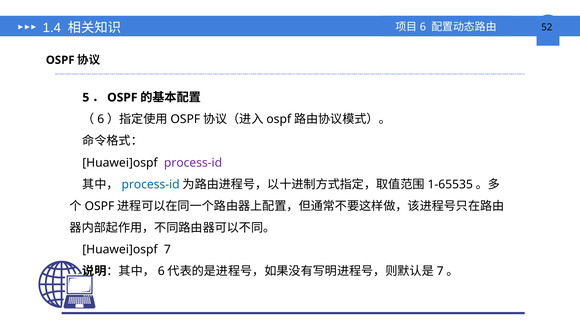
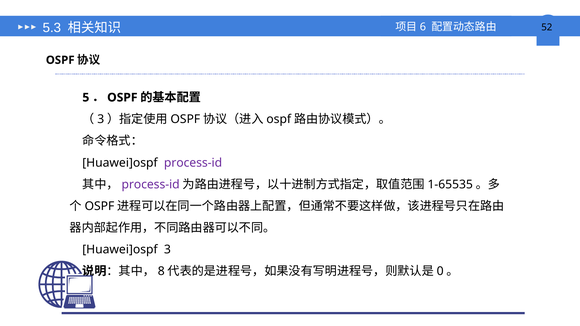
1.4: 1.4 -> 5.3
6 at (101, 119): 6 -> 3
process-id at (151, 185) colour: blue -> purple
Huawei]ospf 7: 7 -> 3
6 at (161, 271): 6 -> 8
7 at (440, 271): 7 -> 0
